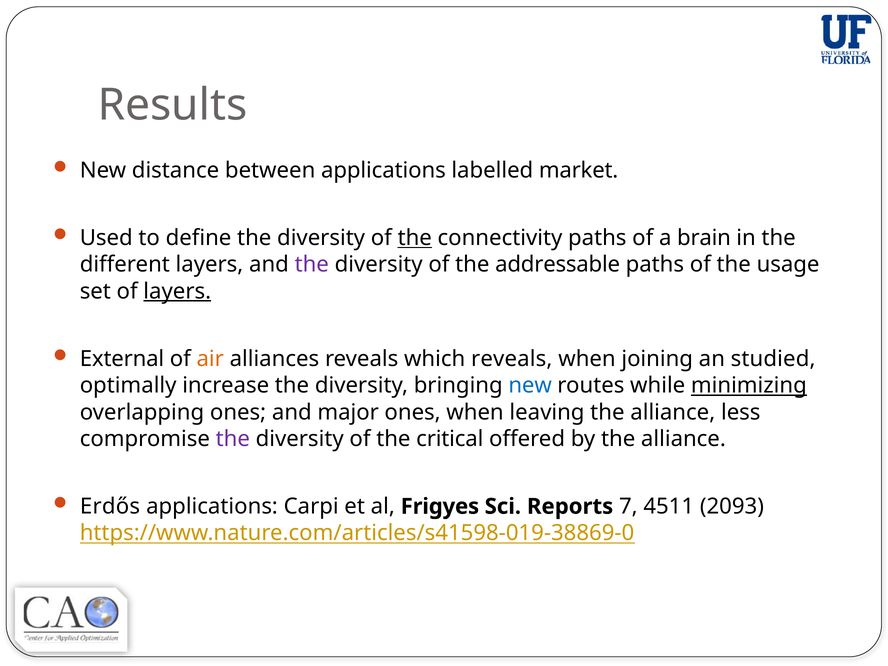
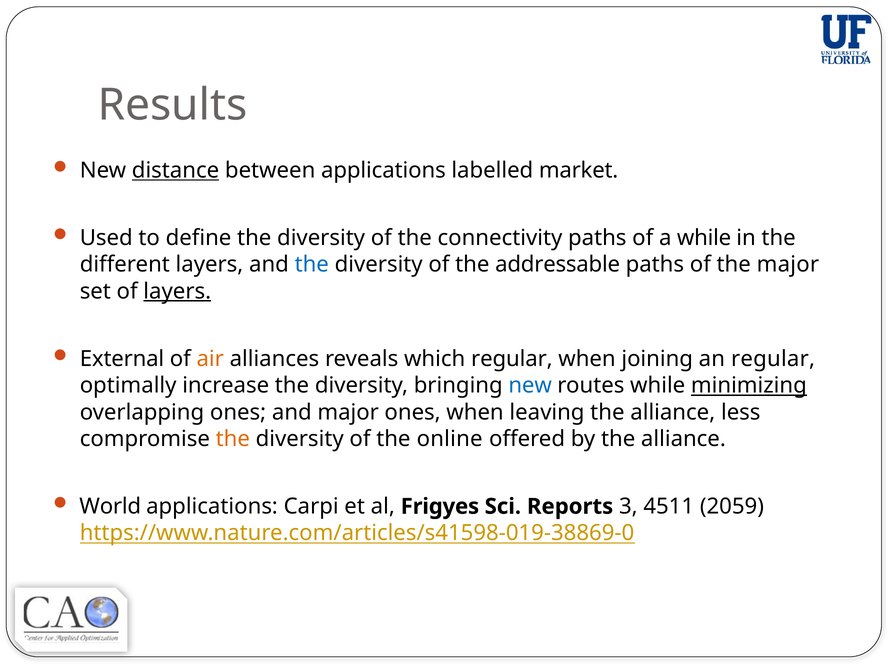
distance underline: none -> present
the at (415, 238) underline: present -> none
a brain: brain -> while
the at (312, 265) colour: purple -> blue
the usage: usage -> major
which reveals: reveals -> regular
an studied: studied -> regular
the at (233, 439) colour: purple -> orange
critical: critical -> online
Erdős: Erdős -> World
7: 7 -> 3
2093: 2093 -> 2059
